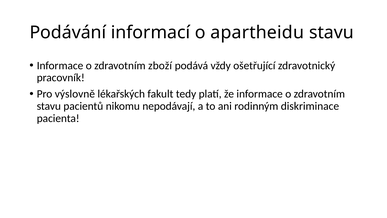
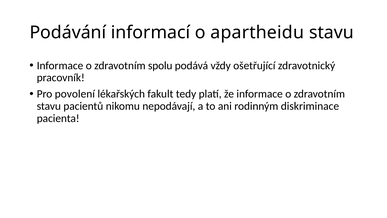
zboží: zboží -> spolu
výslovně: výslovně -> povolení
